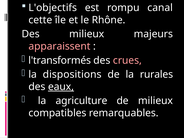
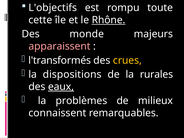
canal: canal -> toute
Rhône underline: none -> present
Des milieux: milieux -> monde
crues colour: pink -> yellow
agriculture: agriculture -> problèmes
compatibles: compatibles -> connaissent
